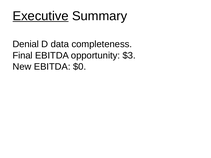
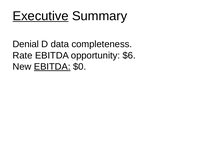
Final: Final -> Rate
$3: $3 -> $6
EBITDA at (52, 67) underline: none -> present
